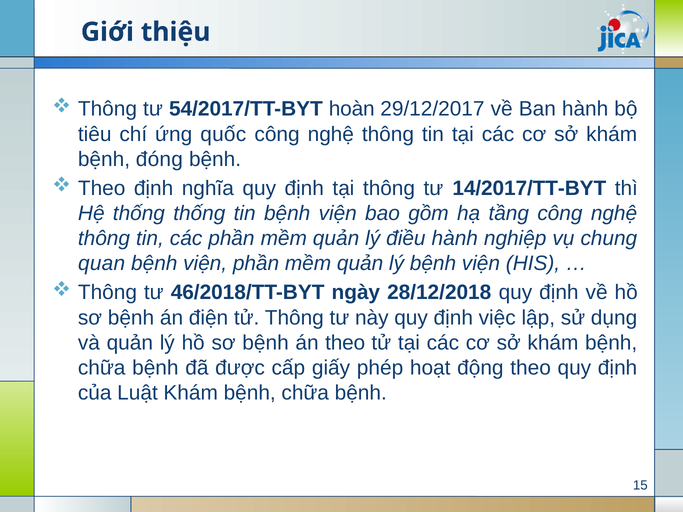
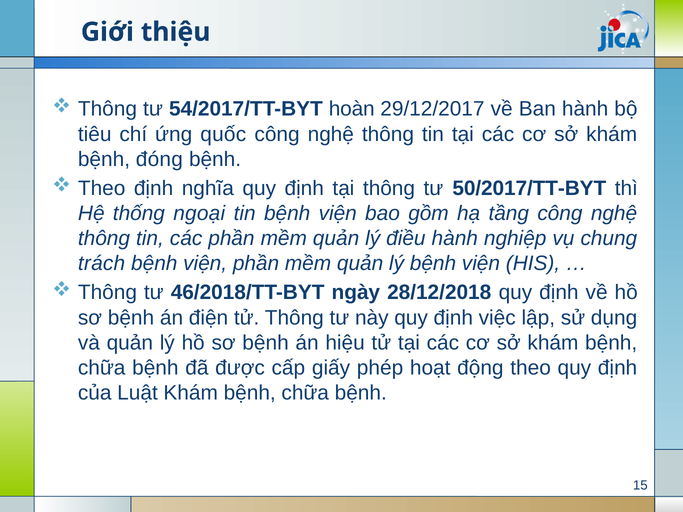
14/2017/TT-BYT: 14/2017/TT-BYT -> 50/2017/TT-BYT
thống thống: thống -> ngoại
quan: quan -> trách
án theo: theo -> hiệu
